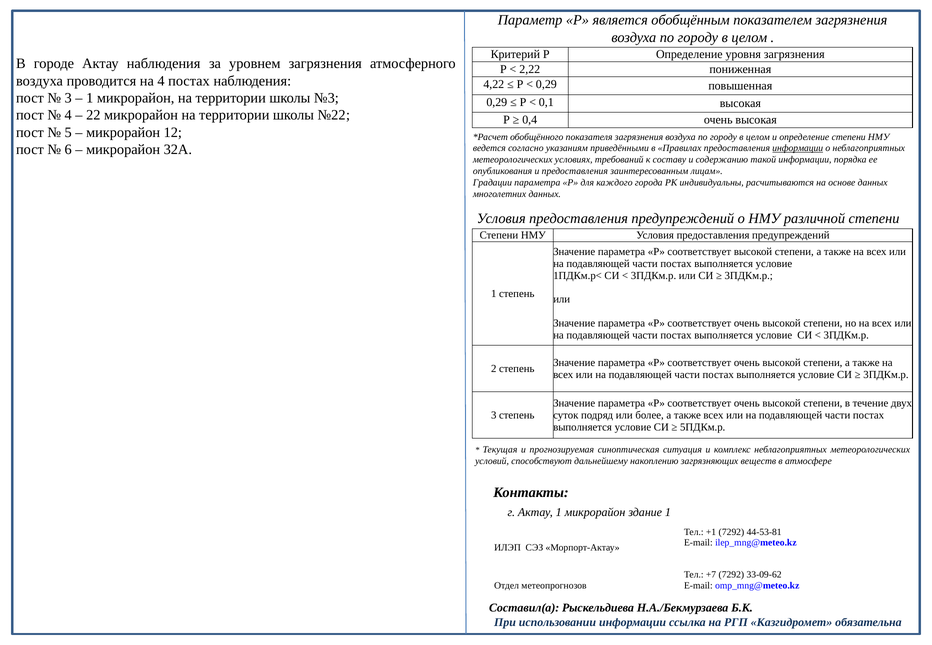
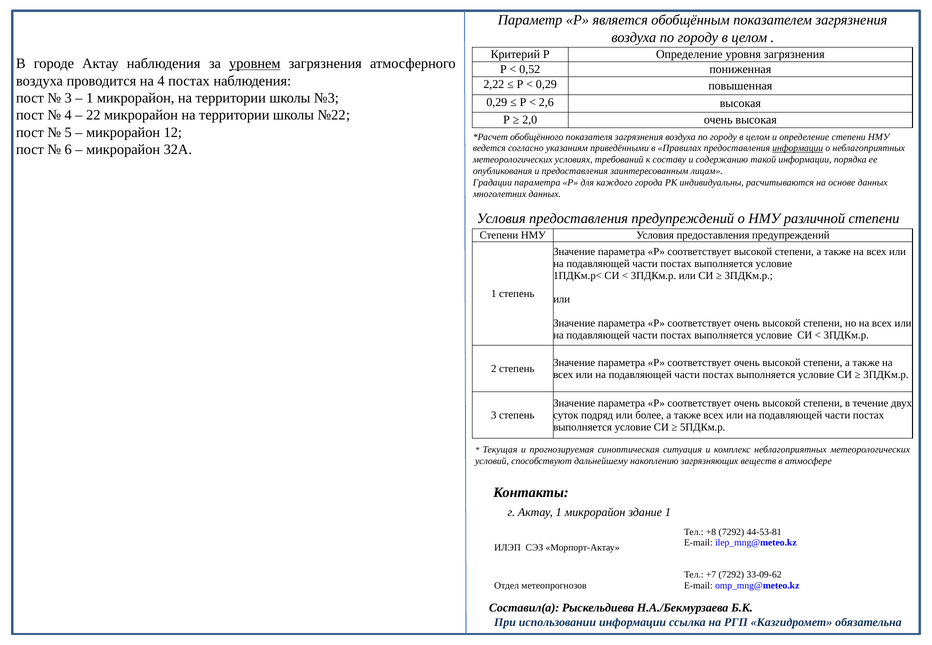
уровнем underline: none -> present
2,22: 2,22 -> 0,52
4,22: 4,22 -> 2,22
0,1: 0,1 -> 2,6
0,4: 0,4 -> 2,0
+1: +1 -> +8
